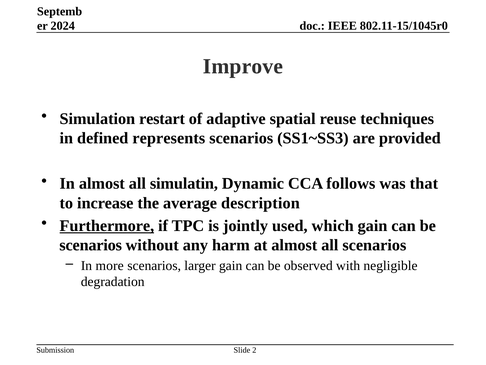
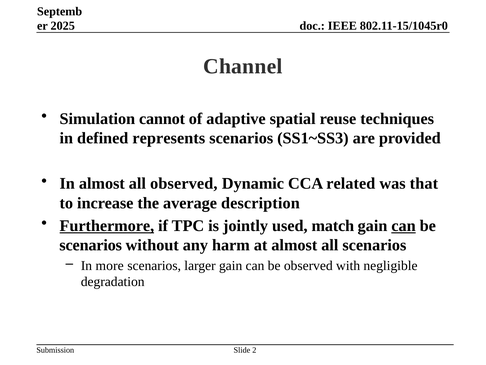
2024: 2024 -> 2025
Improve: Improve -> Channel
restart: restart -> cannot
all simulatin: simulatin -> observed
follows: follows -> related
which: which -> match
can at (404, 226) underline: none -> present
